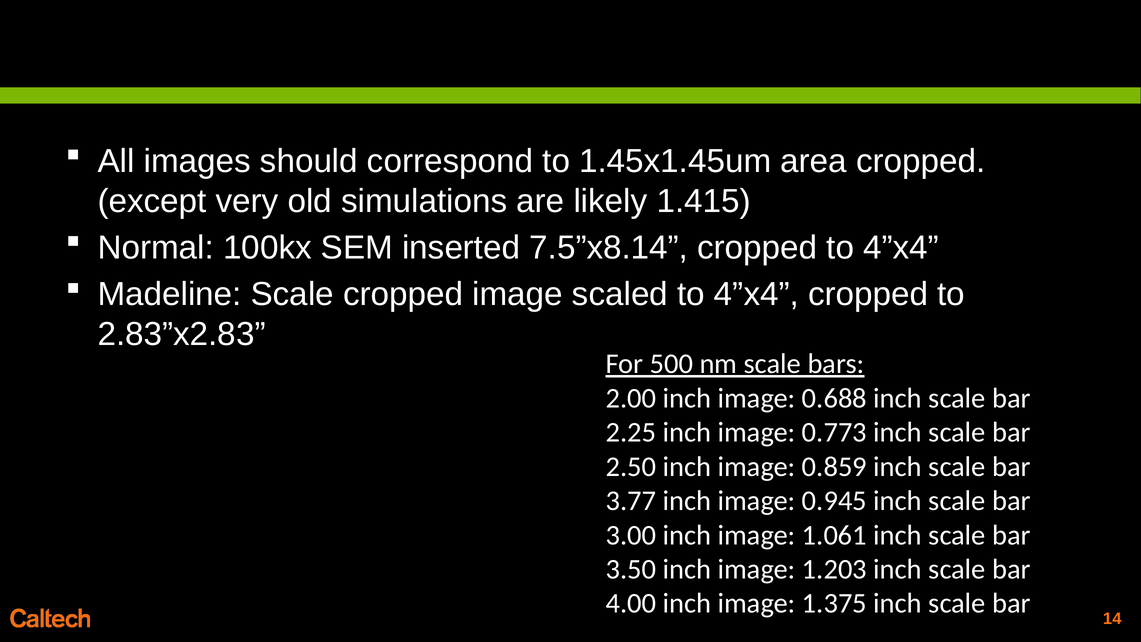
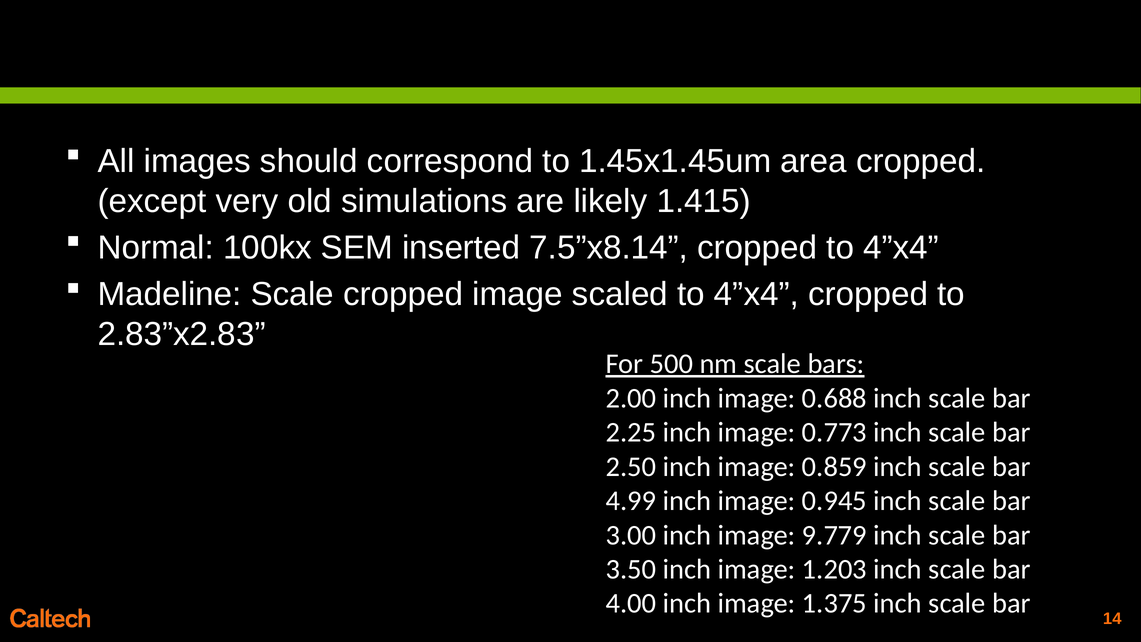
3.77: 3.77 -> 4.99
1.061: 1.061 -> 9.779
